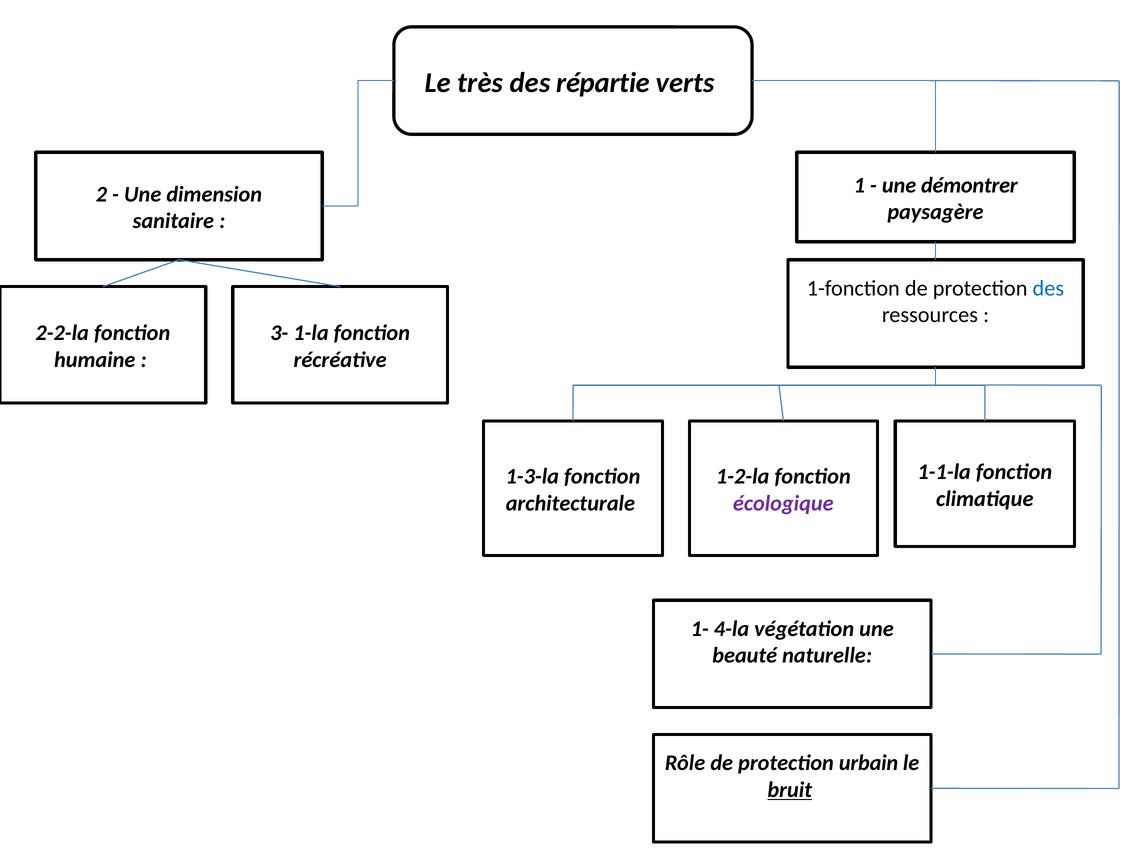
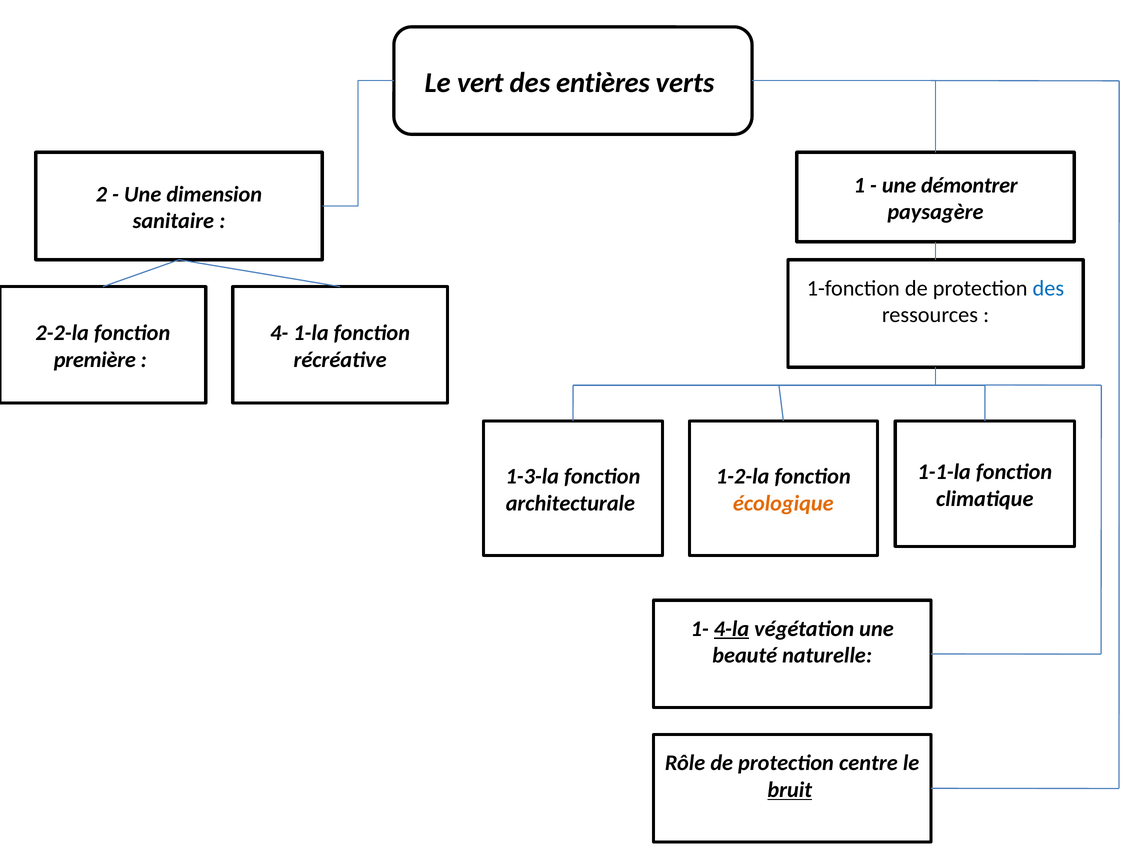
très: très -> vert
répartie: répartie -> entières
3-: 3- -> 4-
humaine: humaine -> première
écologique colour: purple -> orange
4-la underline: none -> present
urbain: urbain -> centre
